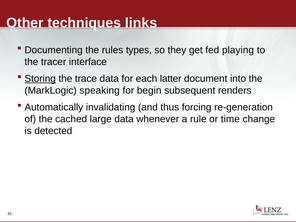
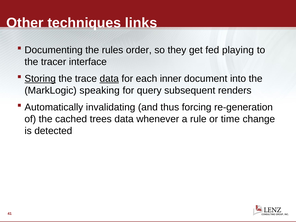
types: types -> order
data at (109, 79) underline: none -> present
latter: latter -> inner
begin: begin -> query
large: large -> trees
